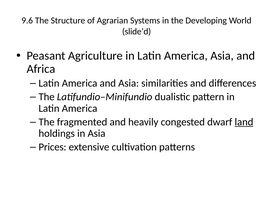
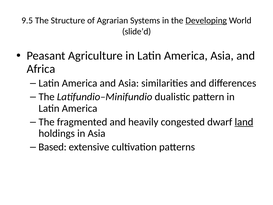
9.6: 9.6 -> 9.5
Developing underline: none -> present
Prices: Prices -> Based
